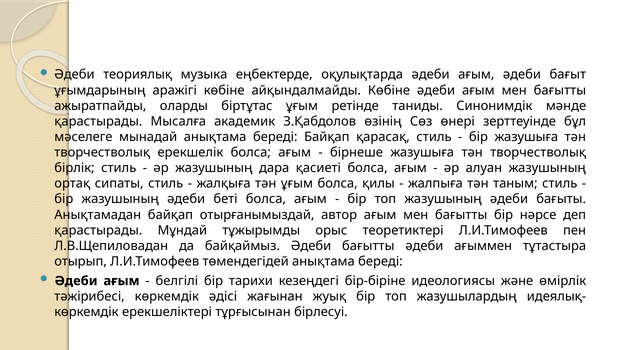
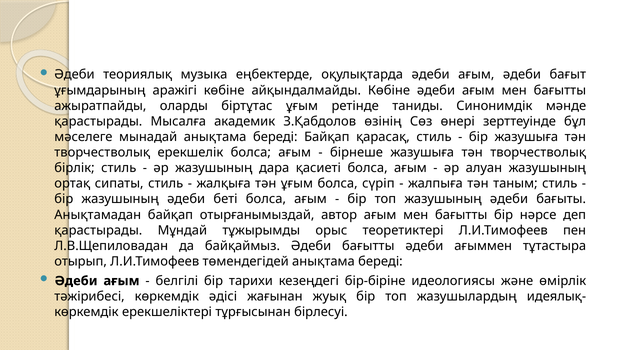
қилы: қилы -> сүріп
